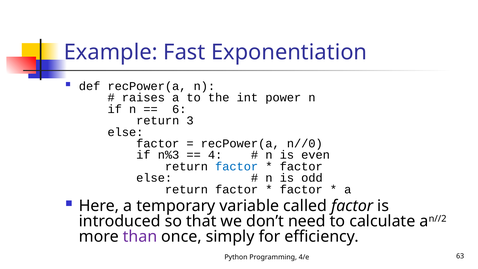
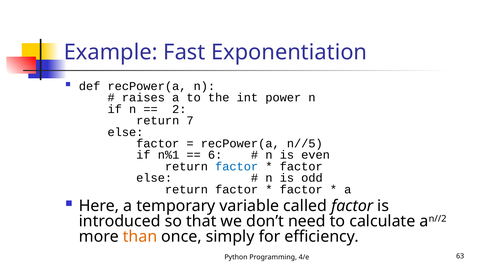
6: 6 -> 2
3: 3 -> 7
n//0: n//0 -> n//5
n%3: n%3 -> n%1
4: 4 -> 6
than colour: purple -> orange
